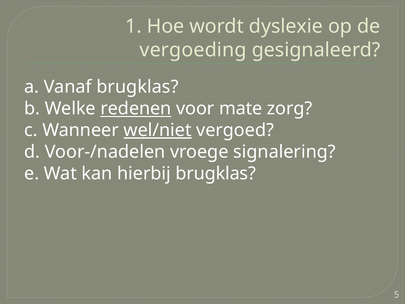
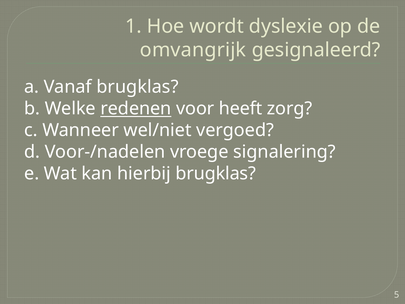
vergoeding: vergoeding -> omvangrijk
mate: mate -> heeft
wel/niet underline: present -> none
